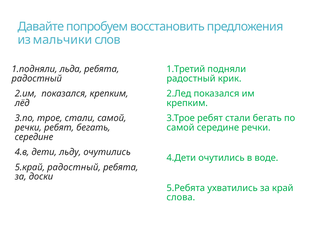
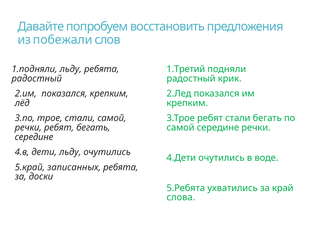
мальчики: мальчики -> побежали
1.подняли льда: льда -> льду
5.край радостный: радостный -> записанных
